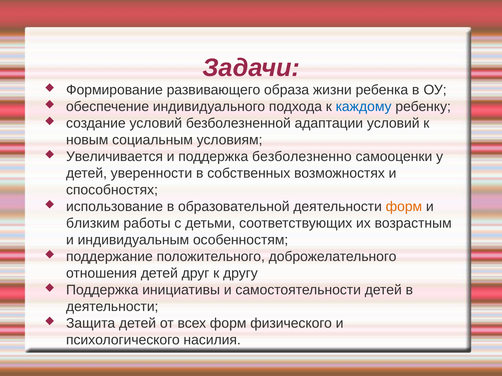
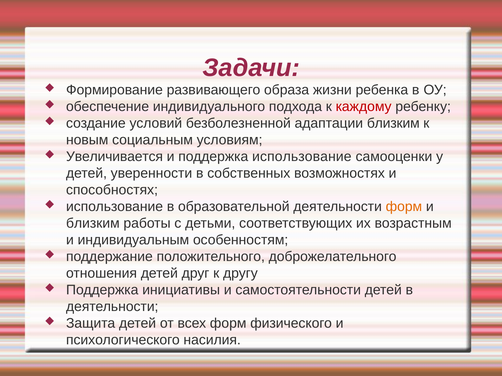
каждому colour: blue -> red
адаптации условий: условий -> близким
поддержка безболезненно: безболезненно -> использование
